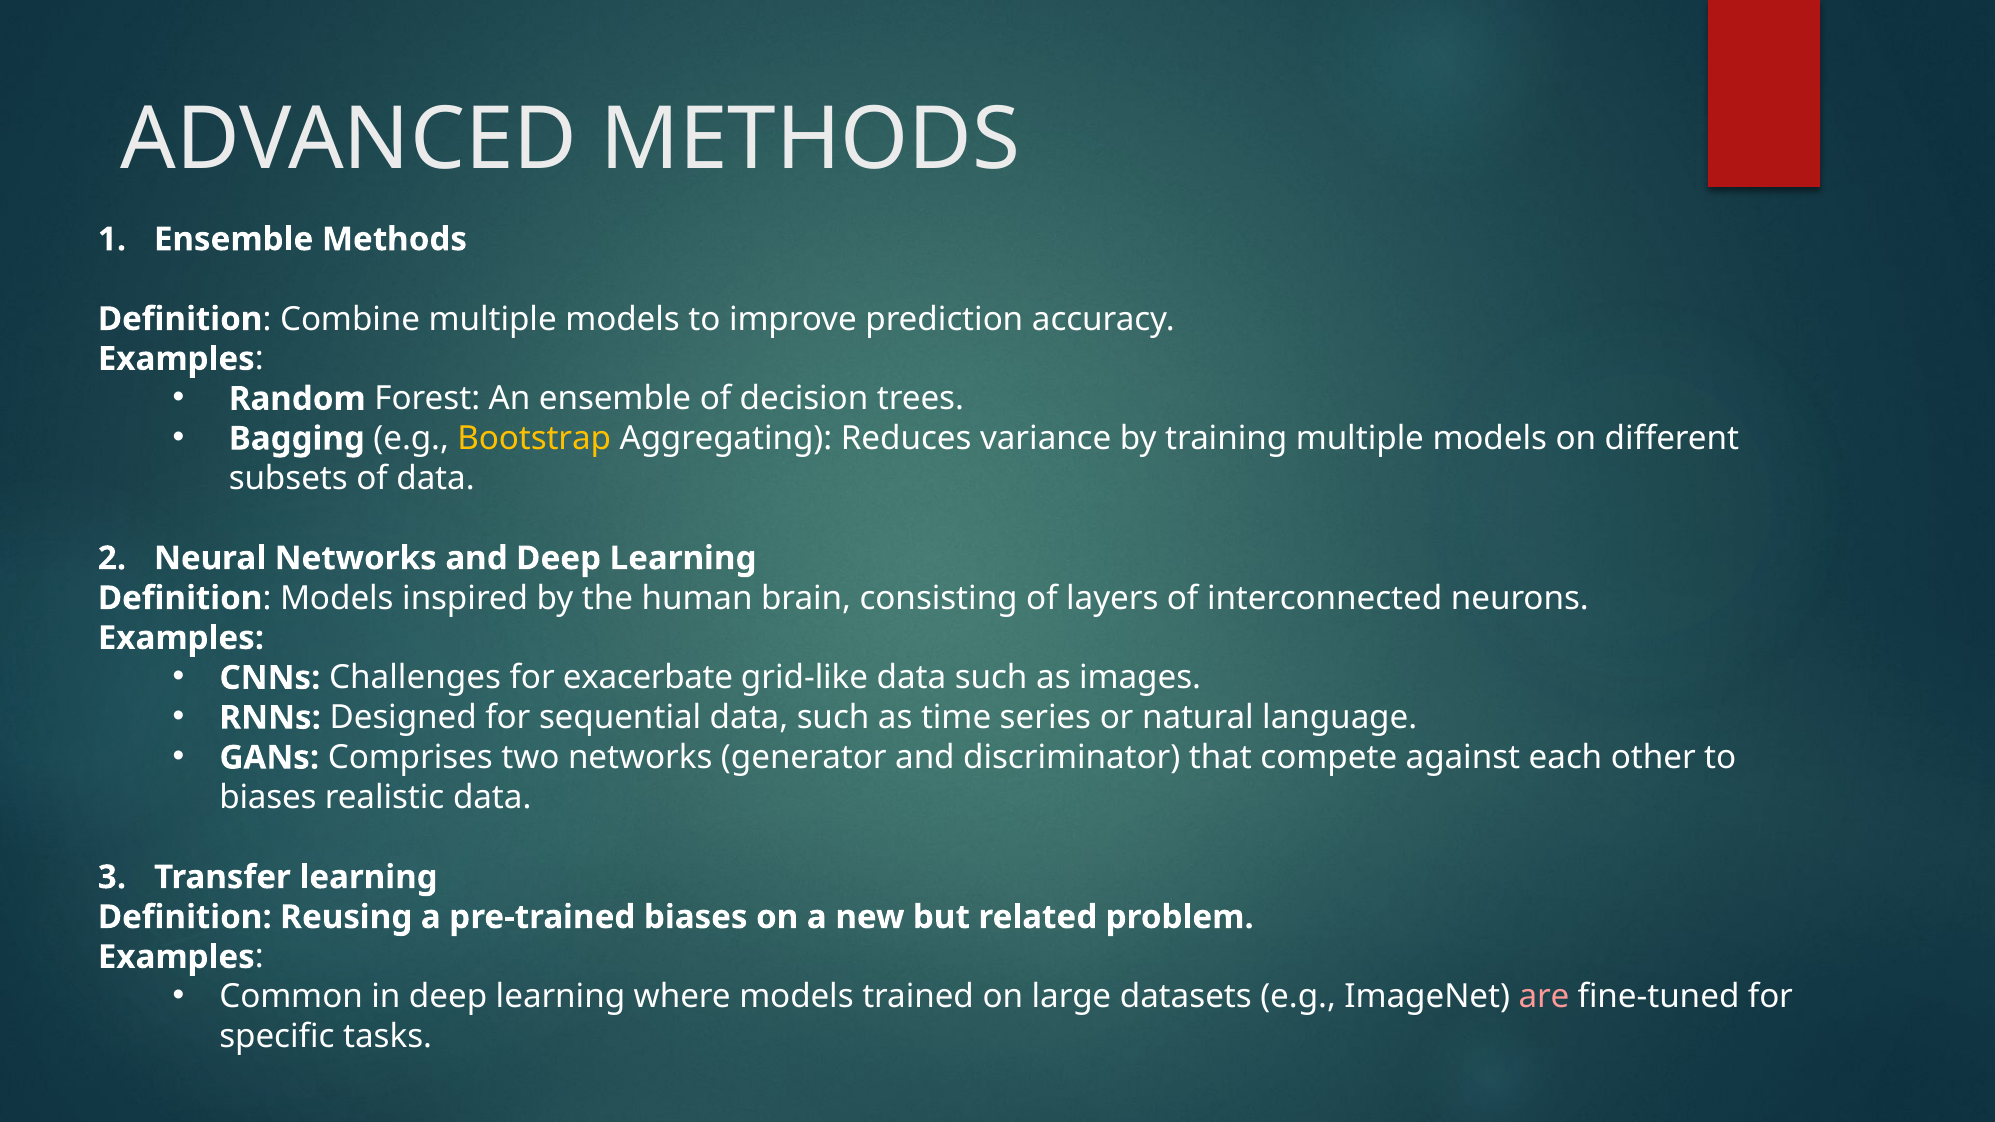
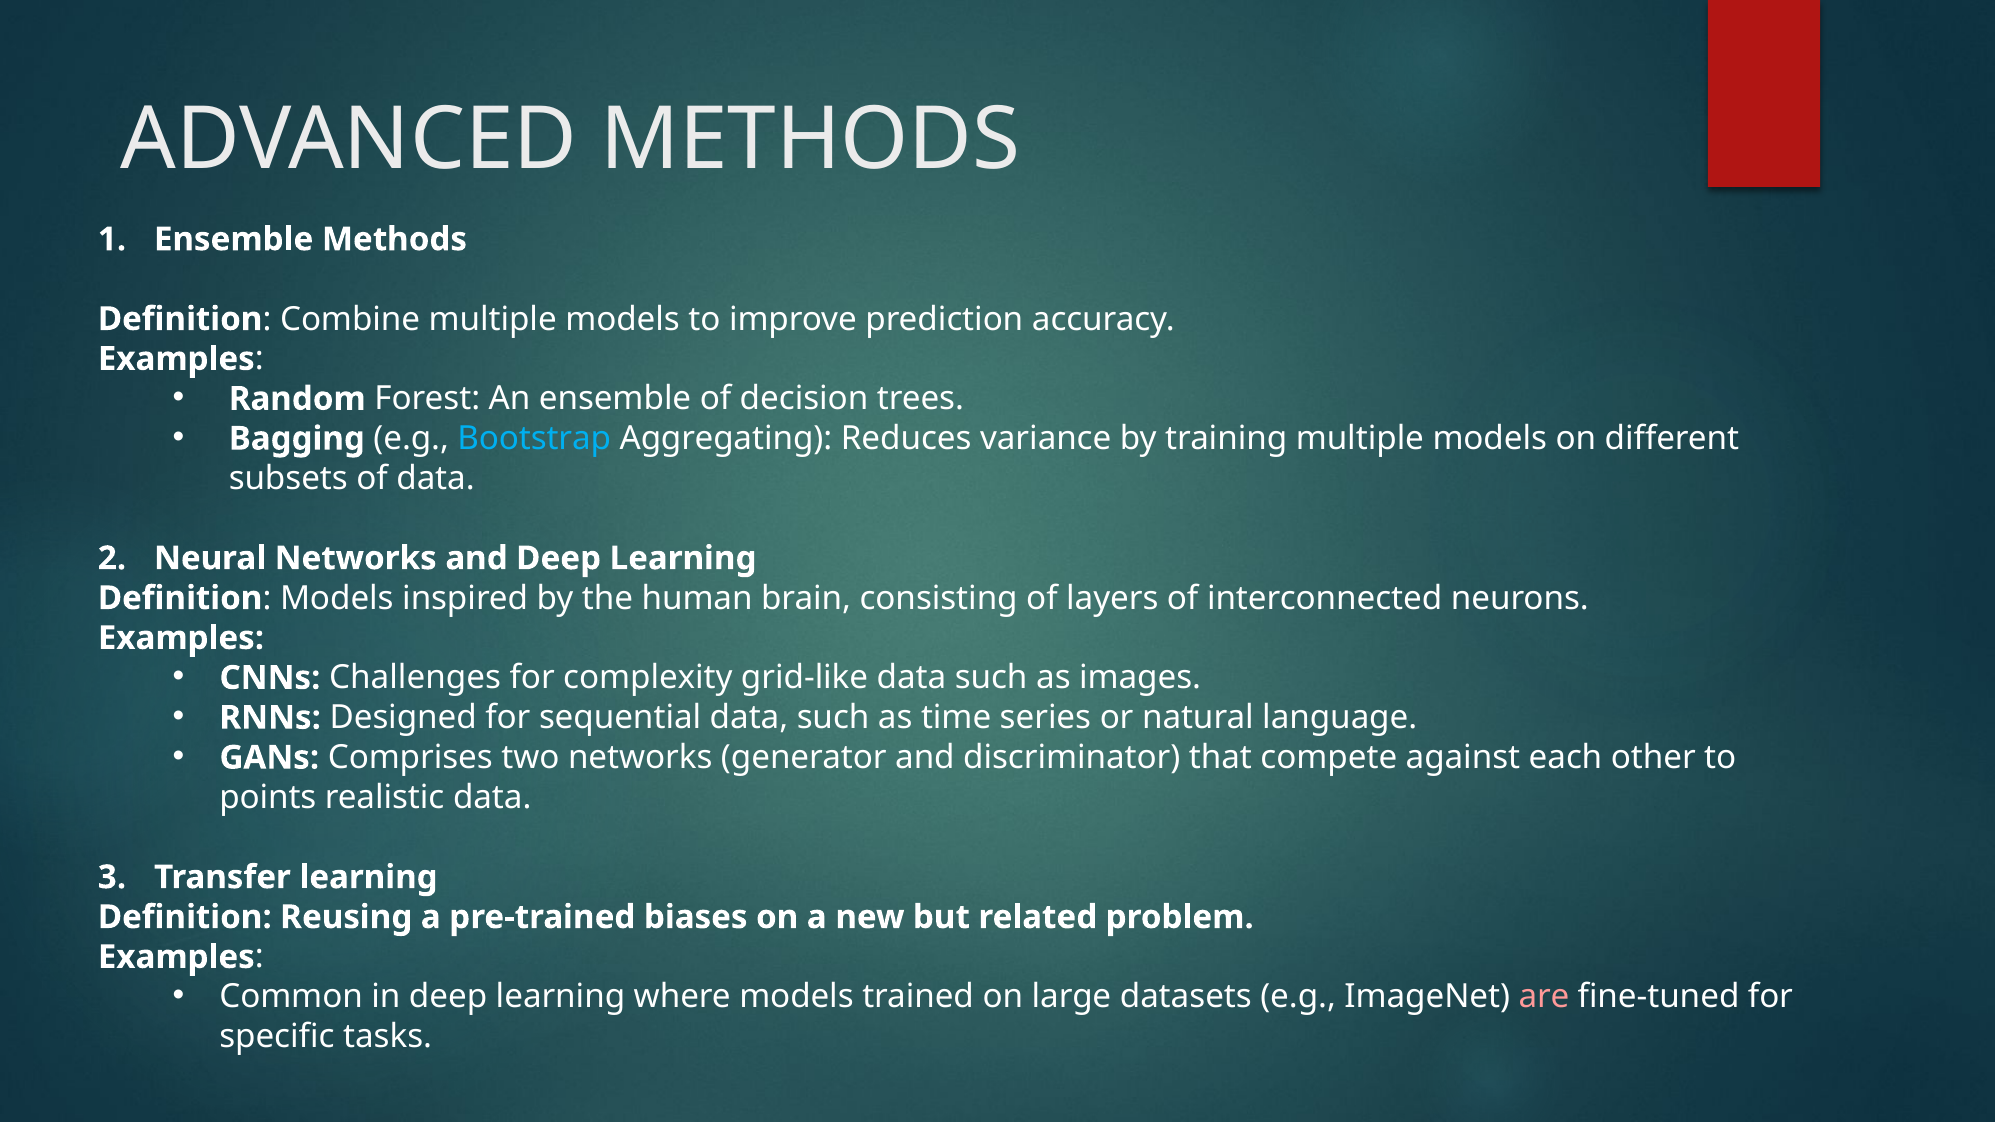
Bootstrap colour: yellow -> light blue
exacerbate: exacerbate -> complexity
biases at (268, 798): biases -> points
